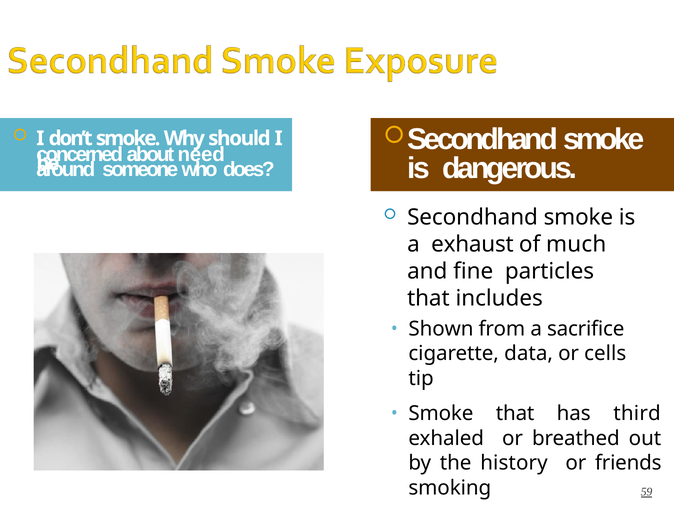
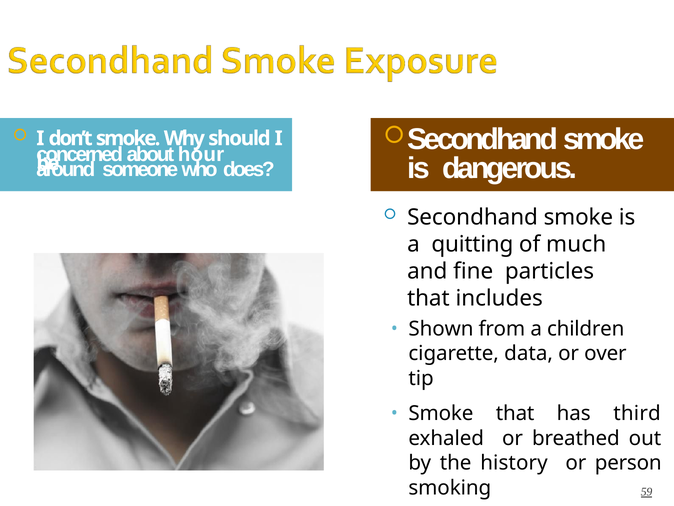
need: need -> hour
exhaust: exhaust -> quitting
sacrifice: sacrifice -> children
cells: cells -> over
friends: friends -> person
